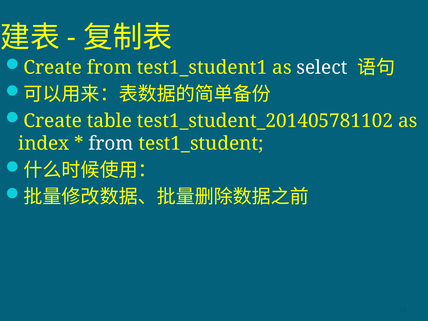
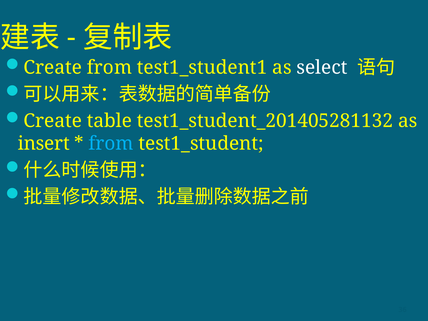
test1_student_201405781102: test1_student_201405781102 -> test1_student_201405281132
index: index -> insert
from at (111, 144) colour: white -> light blue
